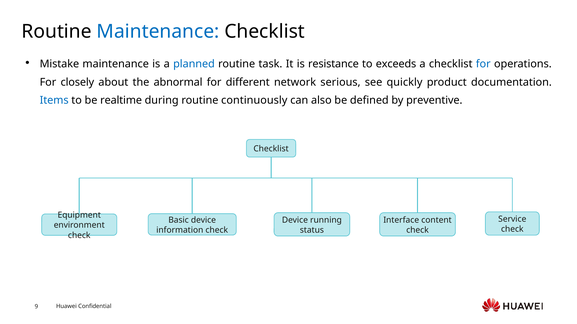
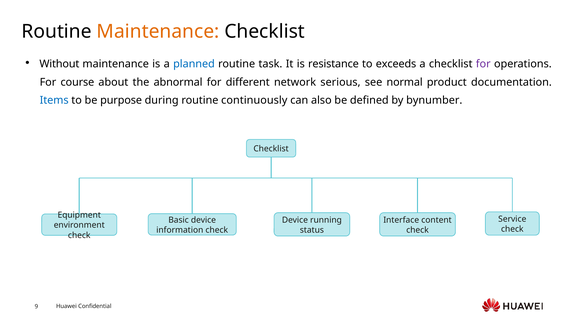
Maintenance at (158, 31) colour: blue -> orange
Mistake: Mistake -> Without
for at (483, 64) colour: blue -> purple
closely: closely -> course
quickly: quickly -> normal
realtime: realtime -> purpose
preventive: preventive -> bynumber
